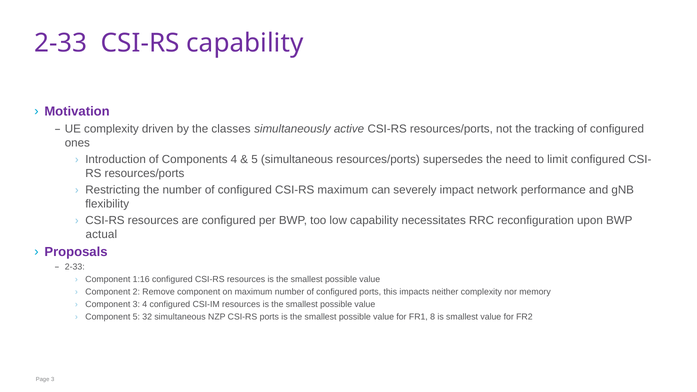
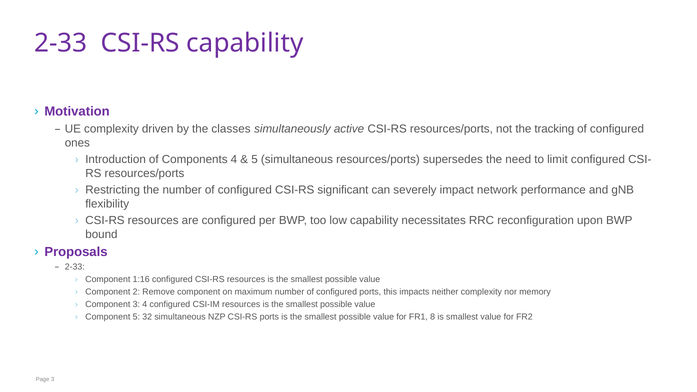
CSI-RS maximum: maximum -> significant
actual: actual -> bound
